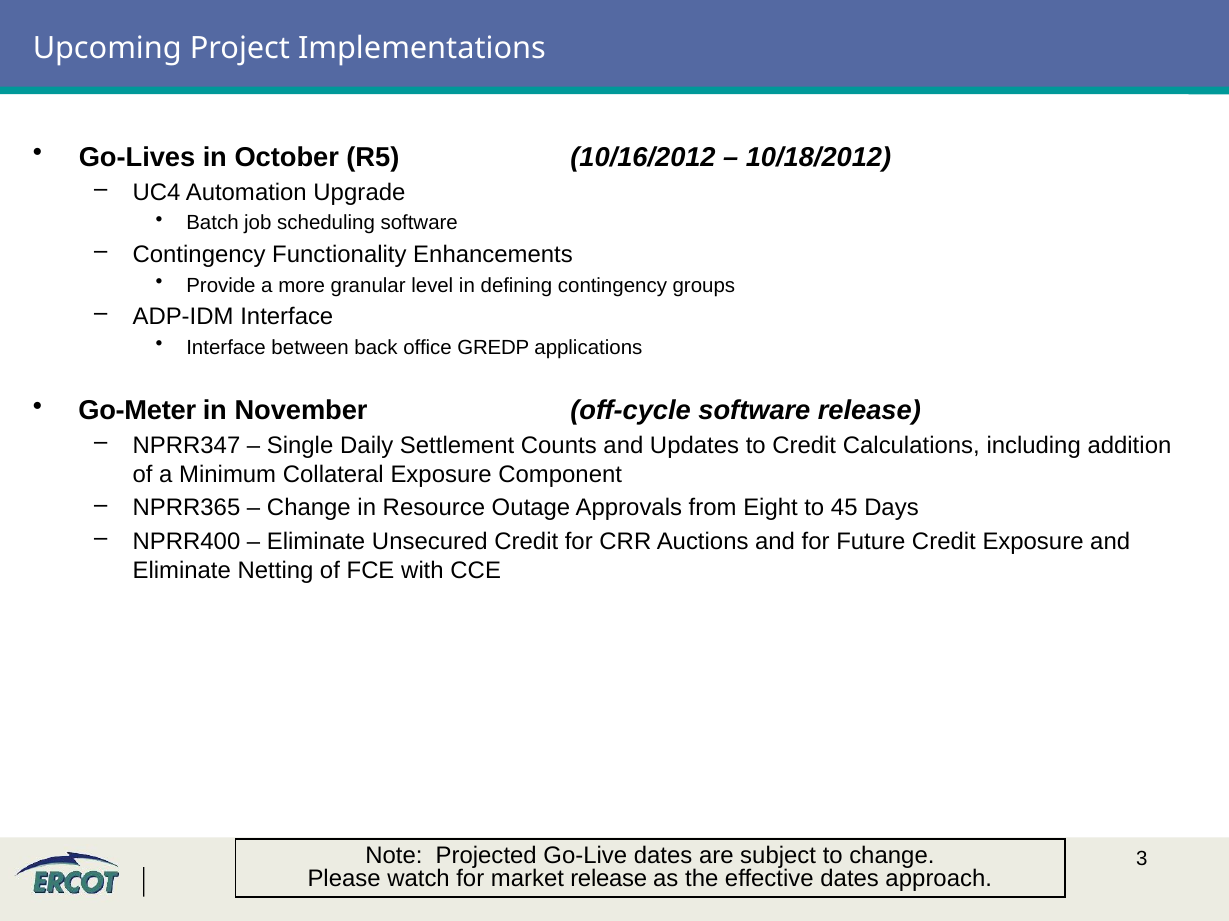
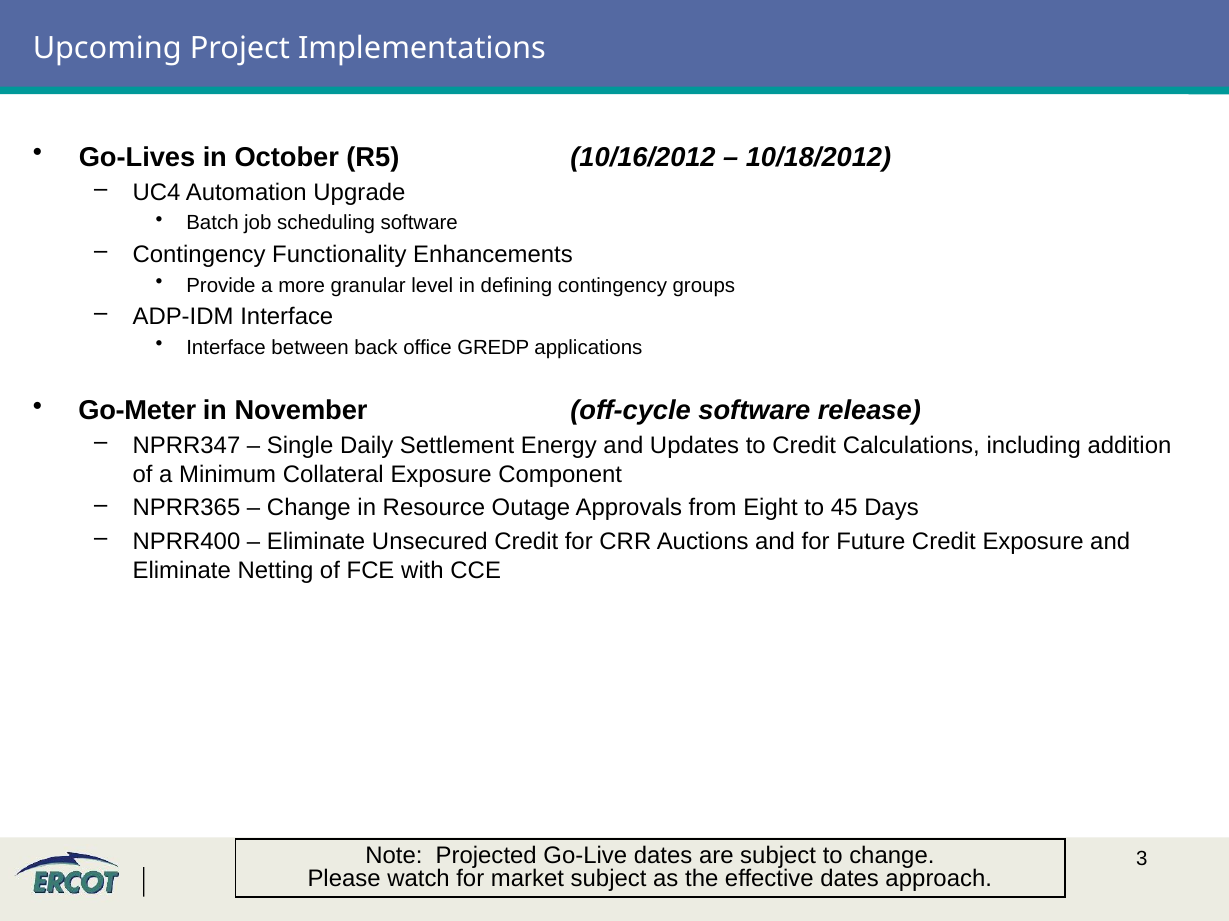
Counts: Counts -> Energy
market release: release -> subject
